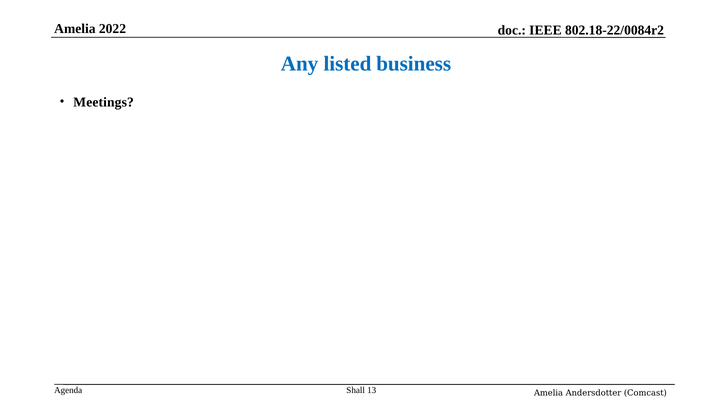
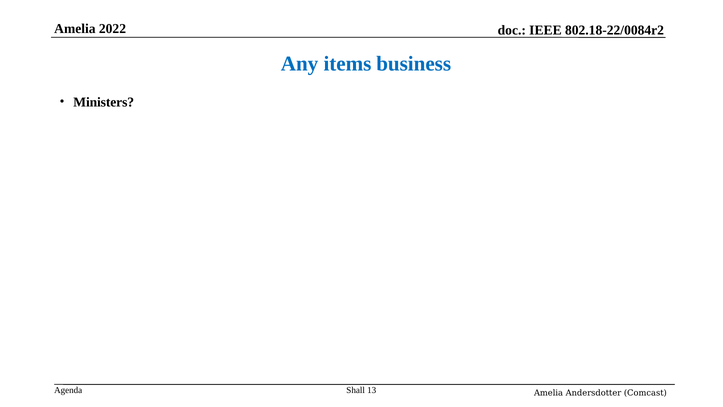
listed: listed -> items
Meetings: Meetings -> Ministers
